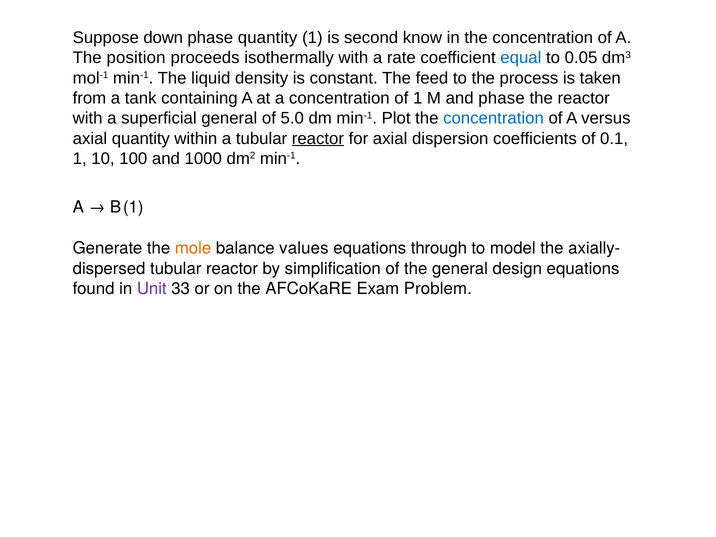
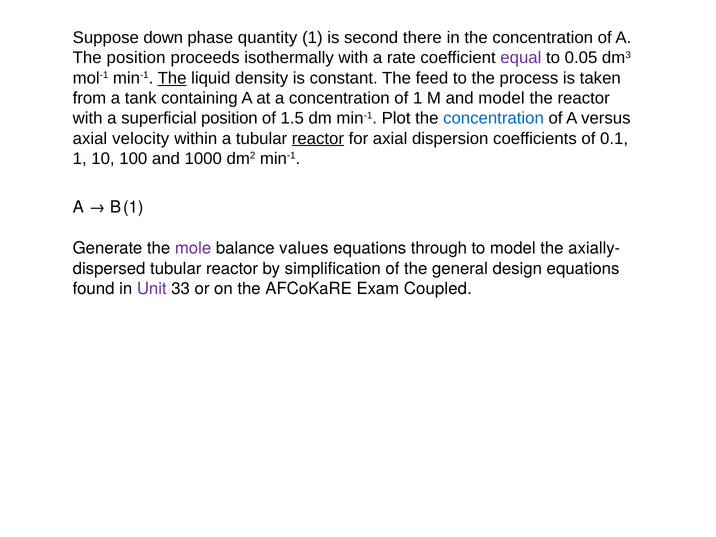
know: know -> there
equal colour: blue -> purple
The at (172, 78) underline: none -> present
and phase: phase -> model
superficial general: general -> position
5.0: 5.0 -> 1.5
axial quantity: quantity -> velocity
mole colour: orange -> purple
Problem: Problem -> Coupled
